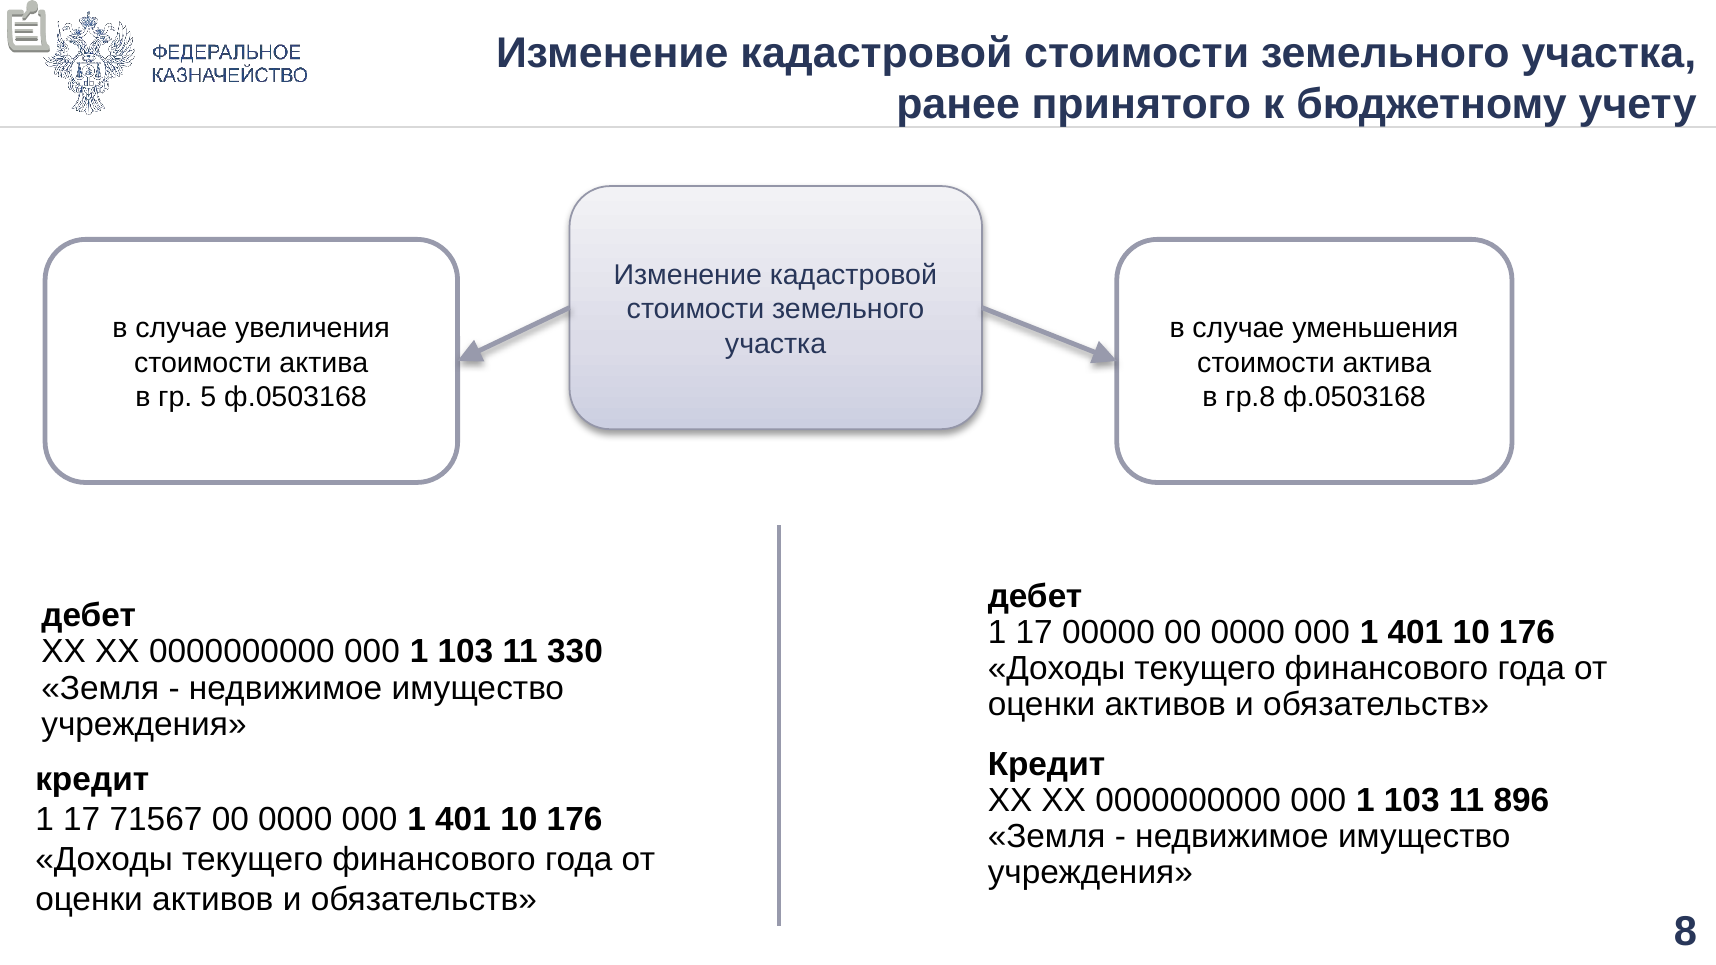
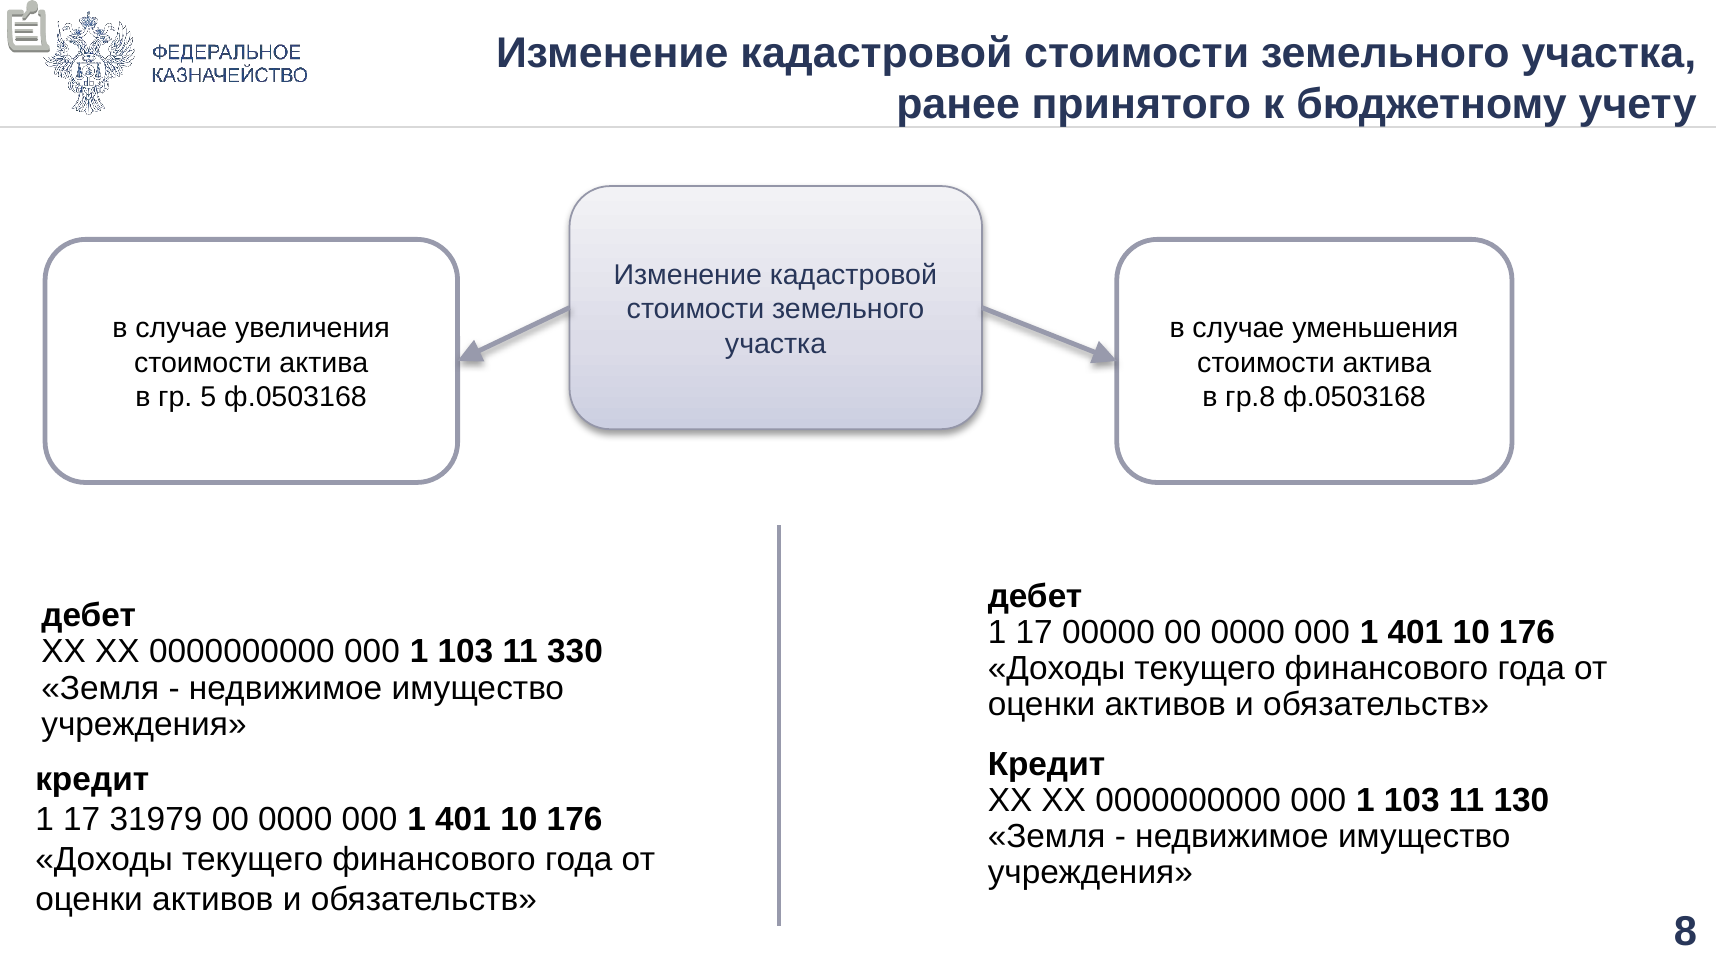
896: 896 -> 130
71567: 71567 -> 31979
